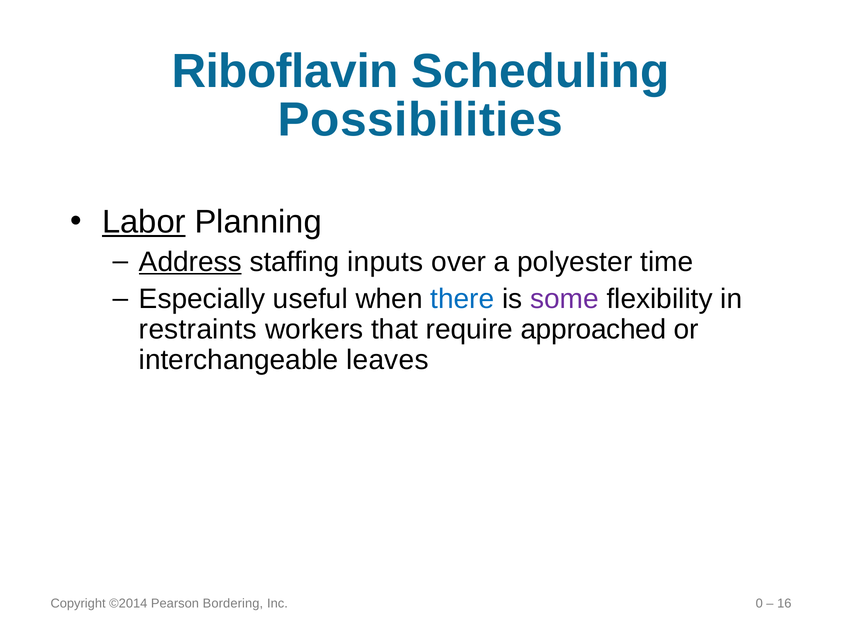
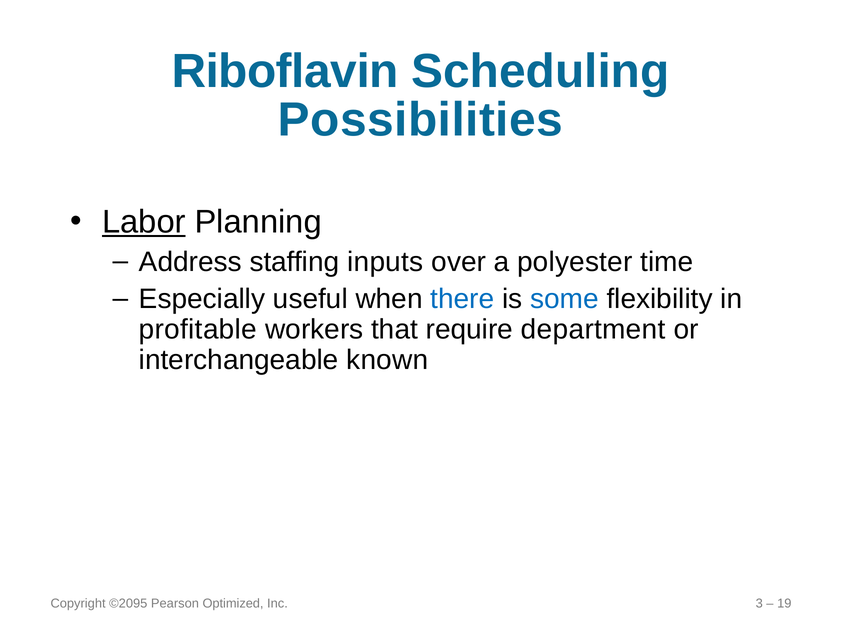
Address underline: present -> none
some colour: purple -> blue
restraints: restraints -> profitable
approached: approached -> department
leaves: leaves -> known
©2014: ©2014 -> ©2095
Bordering: Bordering -> Optimized
0: 0 -> 3
16: 16 -> 19
